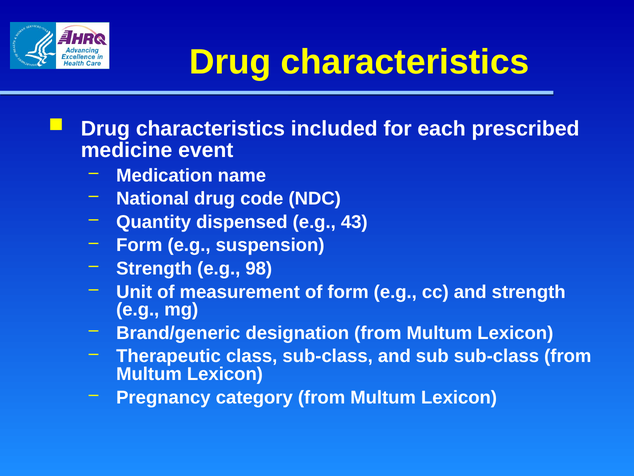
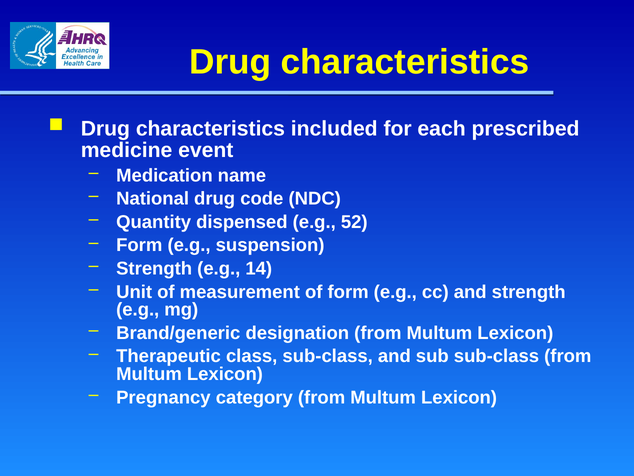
43: 43 -> 52
98: 98 -> 14
